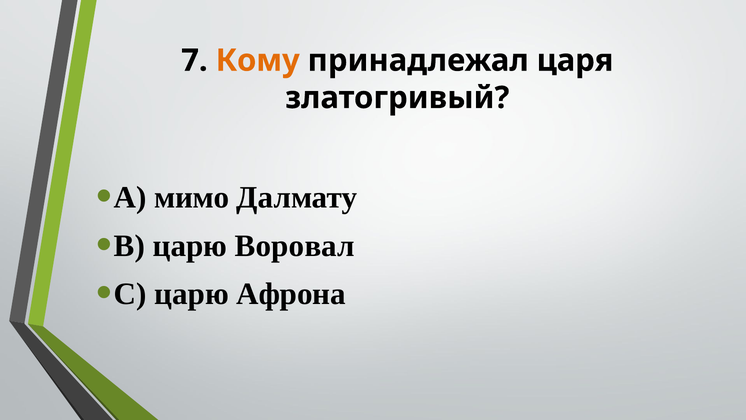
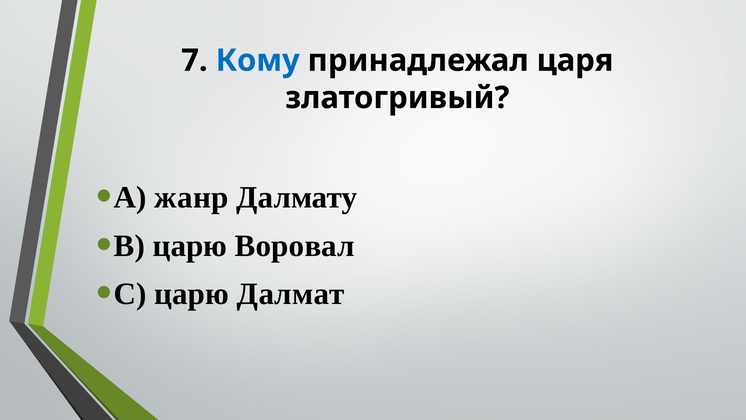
Кому colour: orange -> blue
мимо: мимо -> жанр
Афрона: Афрона -> Далмат
